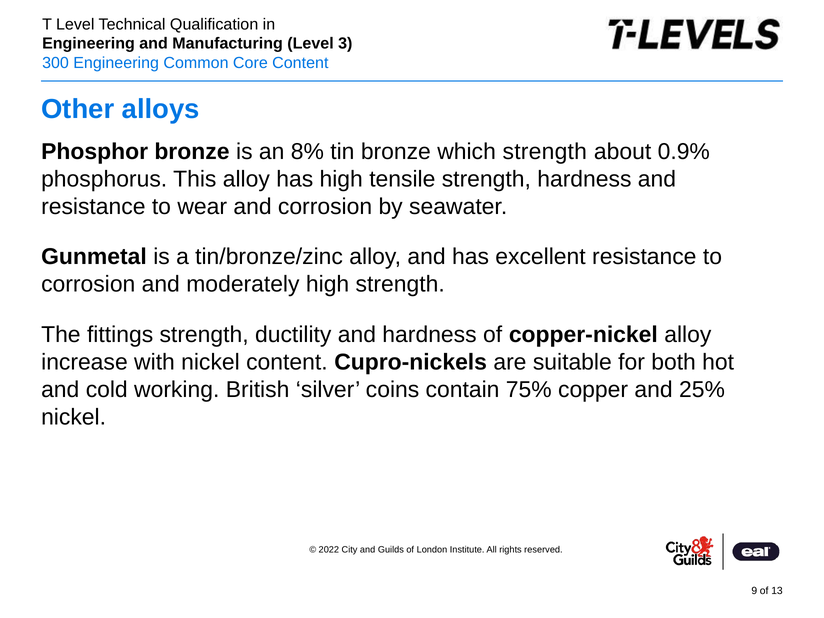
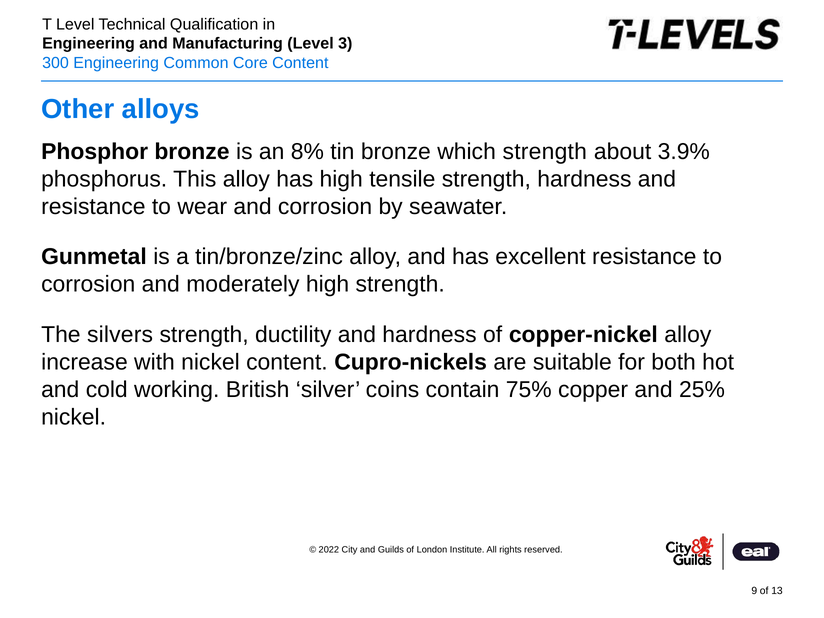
0.9%: 0.9% -> 3.9%
fittings: fittings -> silvers
